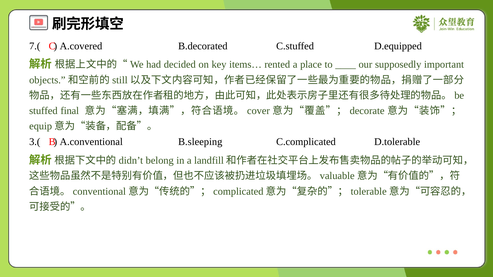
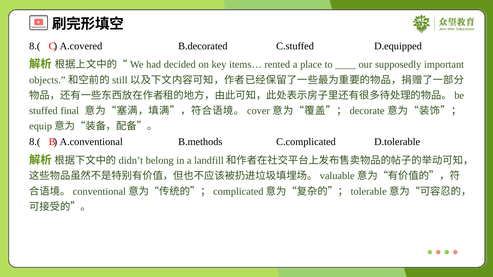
7.( at (35, 46): 7.( -> 8.(
3.( at (35, 142): 3.( -> 8.(
B.sleeping: B.sleeping -> B.methods
